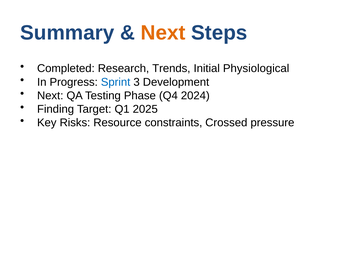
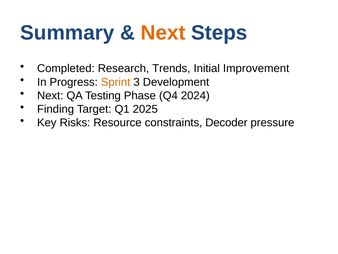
Physiological: Physiological -> Improvement
Sprint colour: blue -> orange
Crossed: Crossed -> Decoder
